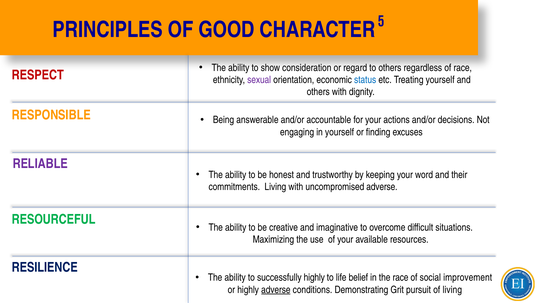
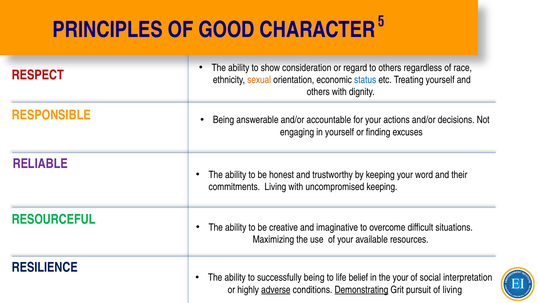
sexual colour: purple -> orange
uncompromised adverse: adverse -> keeping
successfully highly: highly -> being
the race: race -> your
improvement: improvement -> interpretation
Demonstrating underline: none -> present
